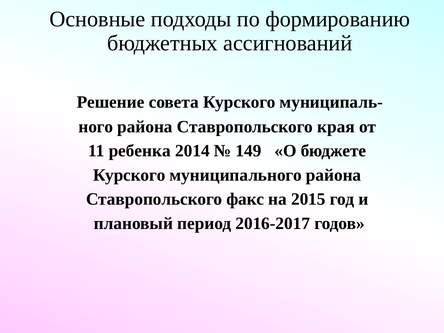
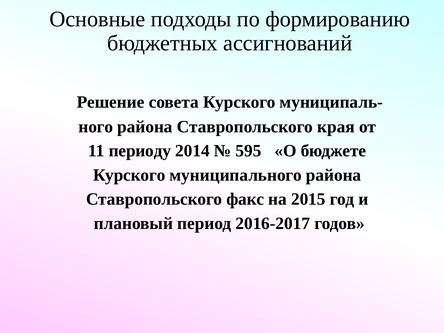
ребенка: ребенка -> периоду
149: 149 -> 595
